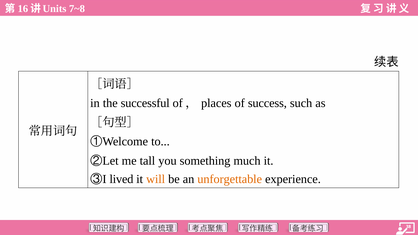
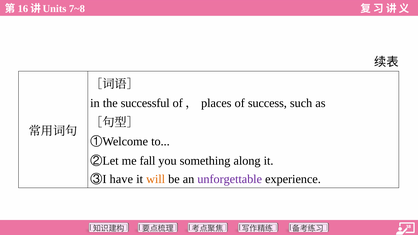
tall: tall -> fall
much: much -> along
lived: lived -> have
unforgettable colour: orange -> purple
